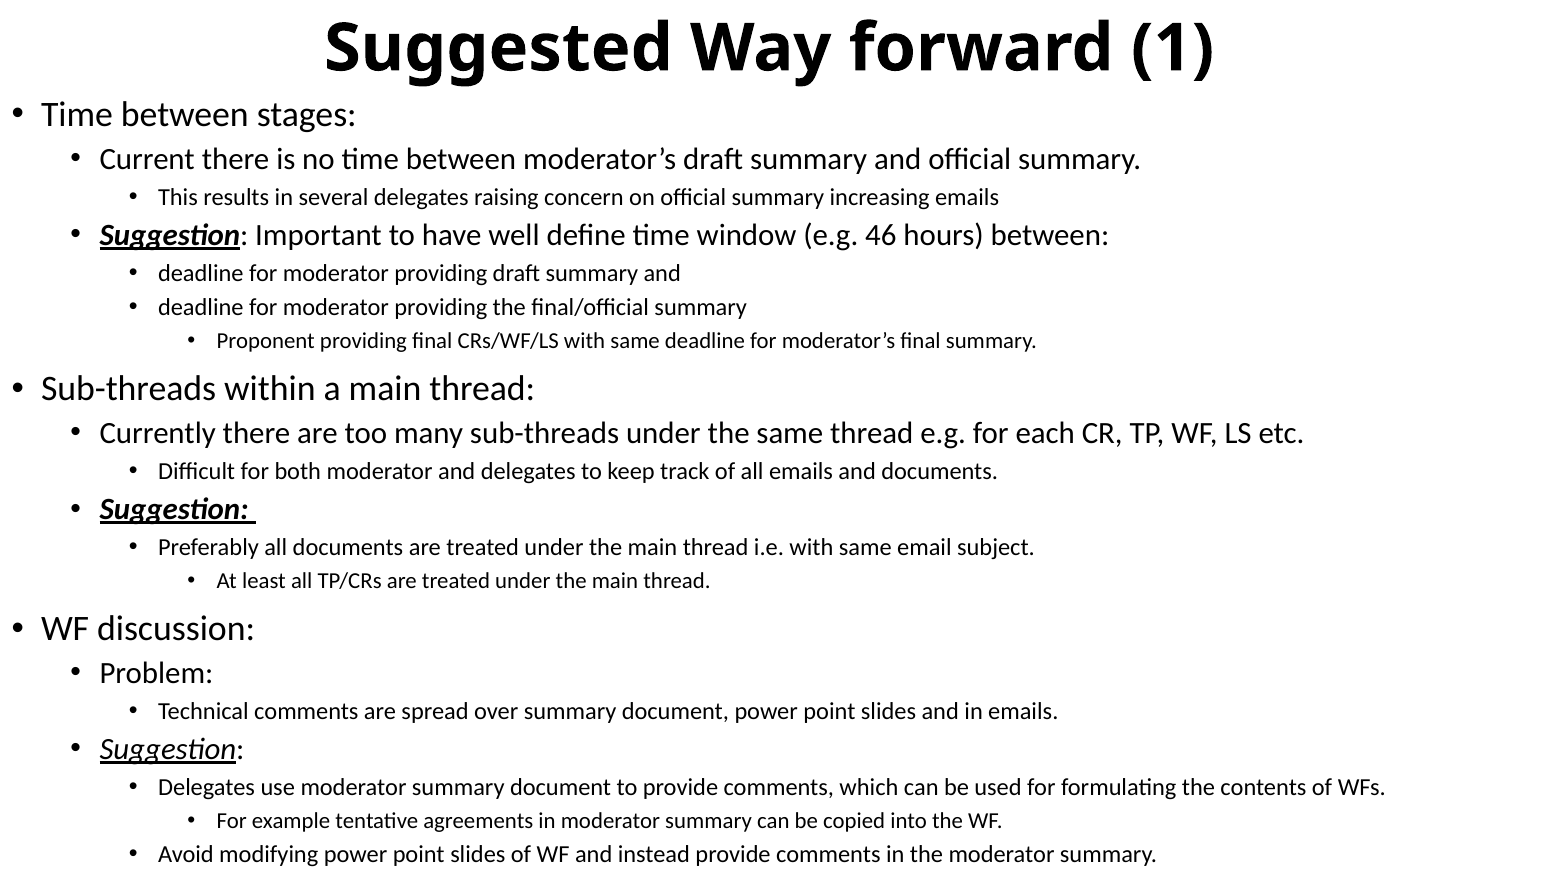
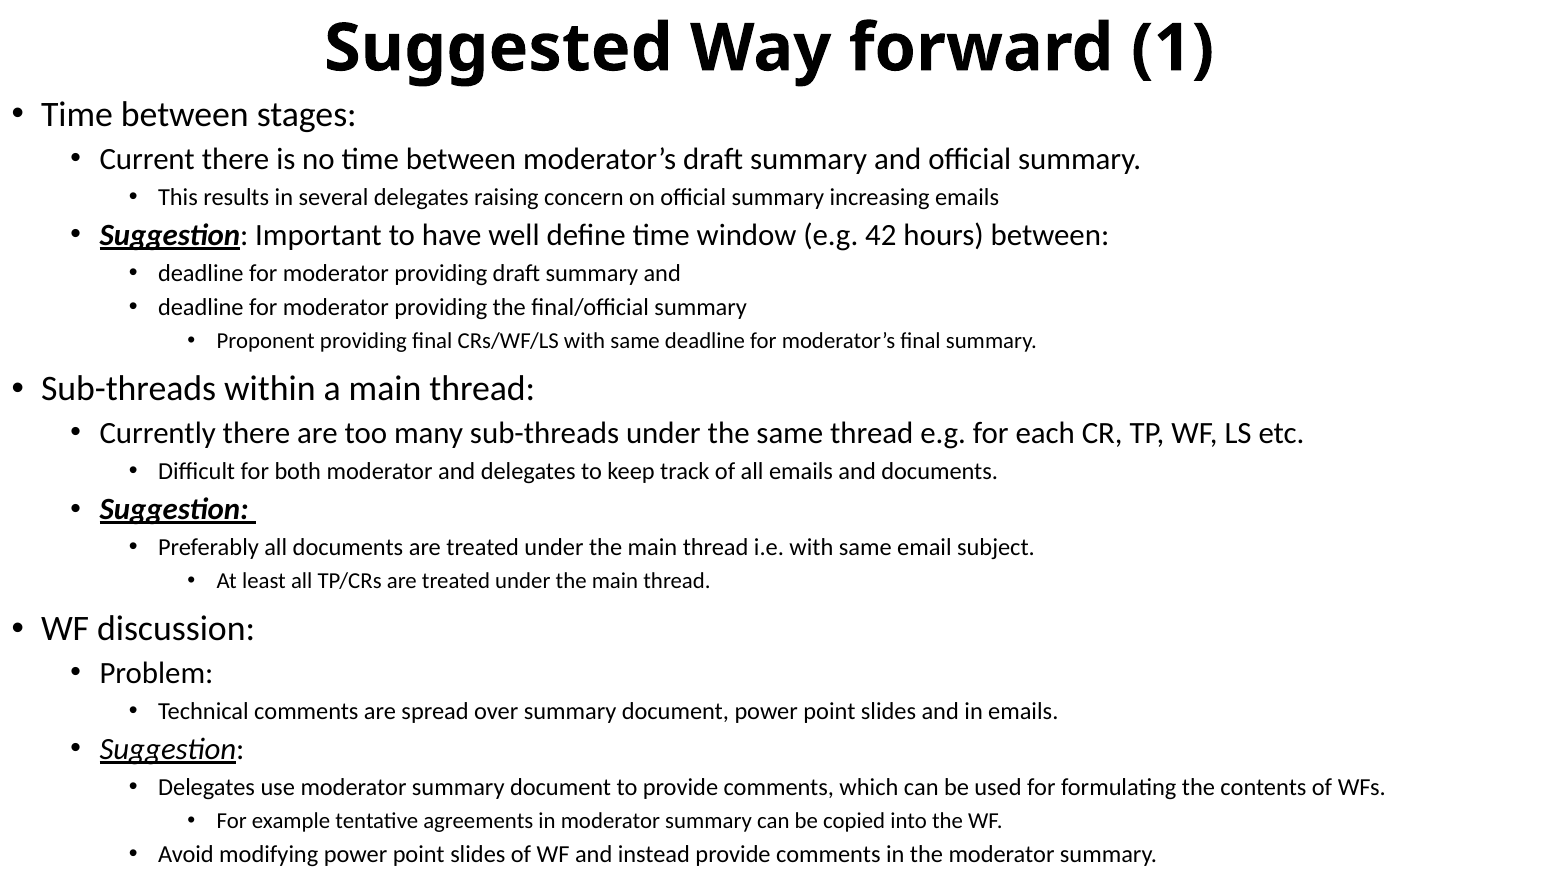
46: 46 -> 42
